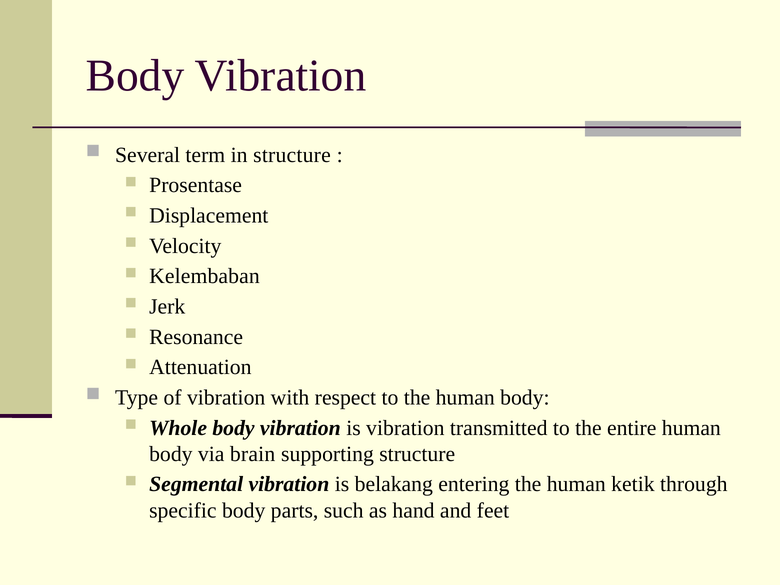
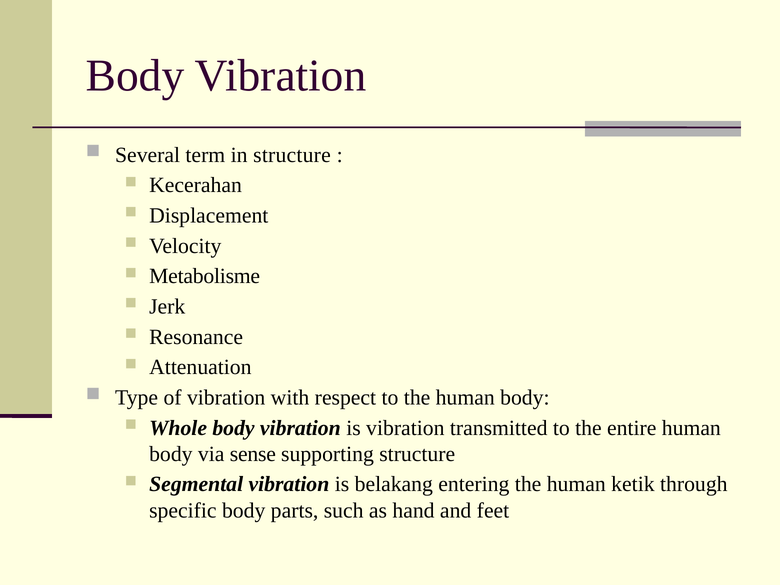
Prosentase: Prosentase -> Kecerahan
Kelembaban: Kelembaban -> Metabolisme
brain: brain -> sense
